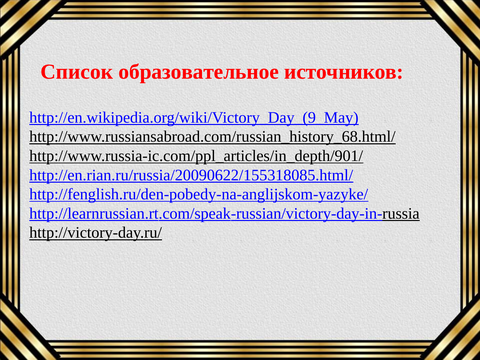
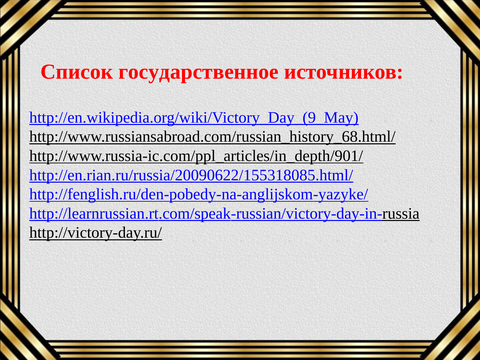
образовательное: образовательное -> государственное
